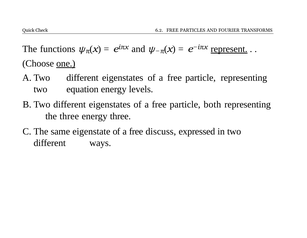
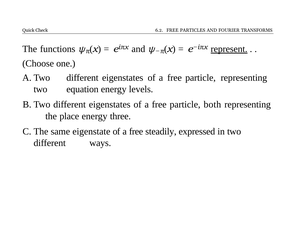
one underline: present -> none
the three: three -> place
discuss: discuss -> steadily
